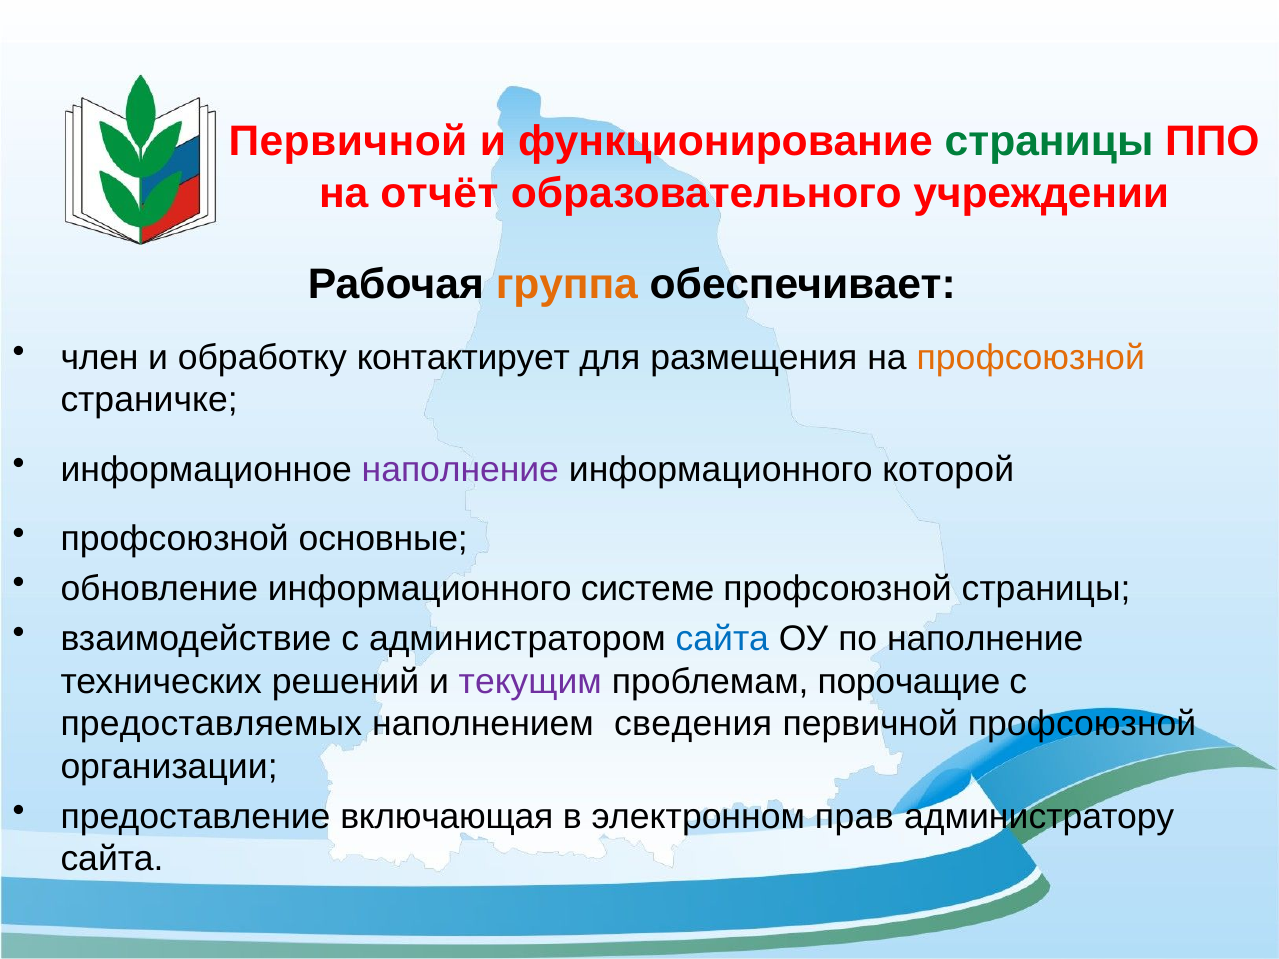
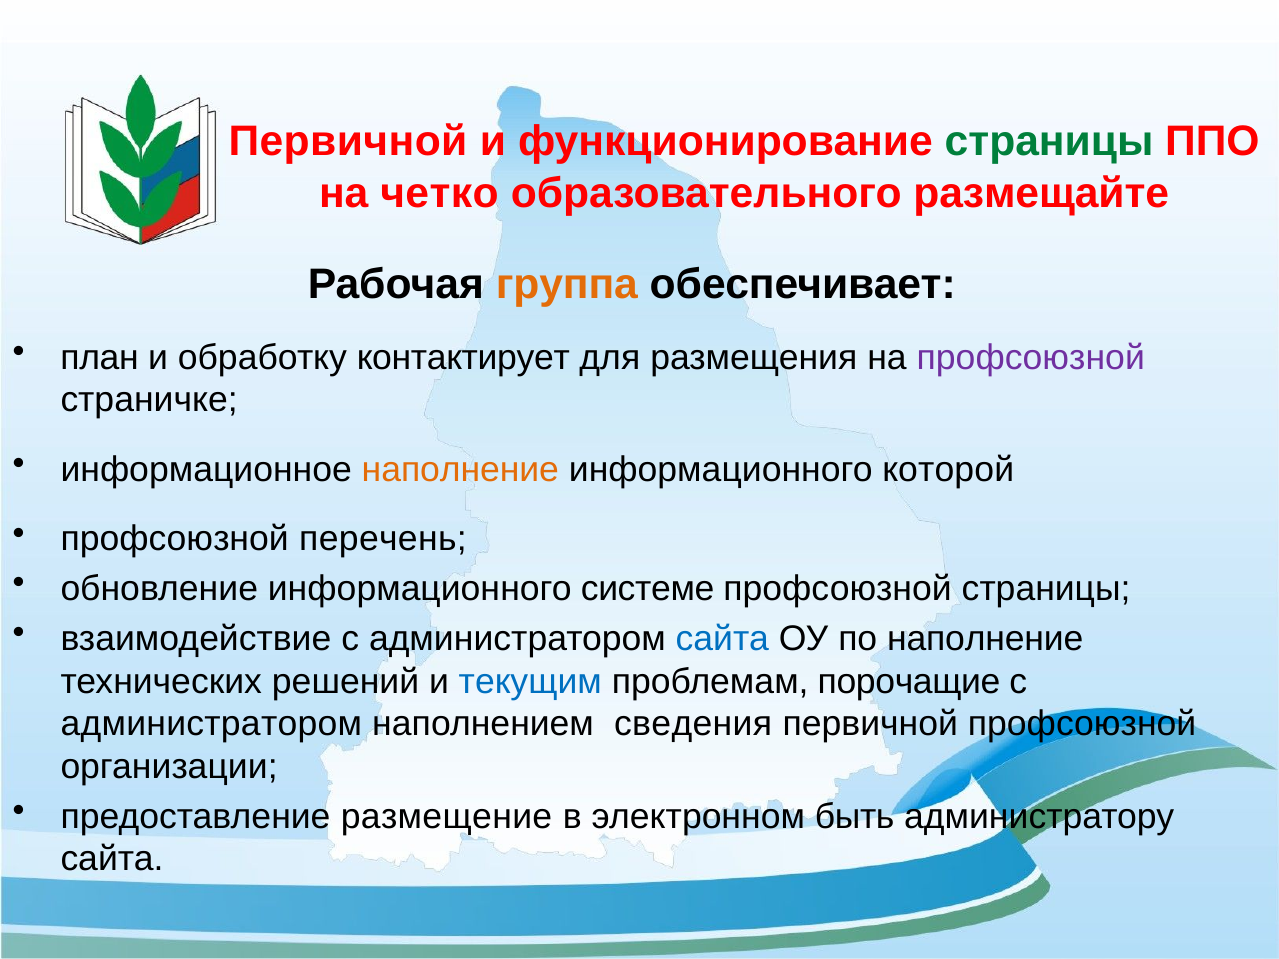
отчёт: отчёт -> четко
учреждении: учреждении -> размещайте
член: член -> план
профсоюзной at (1031, 358) colour: orange -> purple
наполнение at (460, 470) colour: purple -> orange
основные: основные -> перечень
текущим colour: purple -> blue
предоставляемых at (211, 724): предоставляемых -> администратором
включающая: включающая -> размещение
прав: прав -> быть
